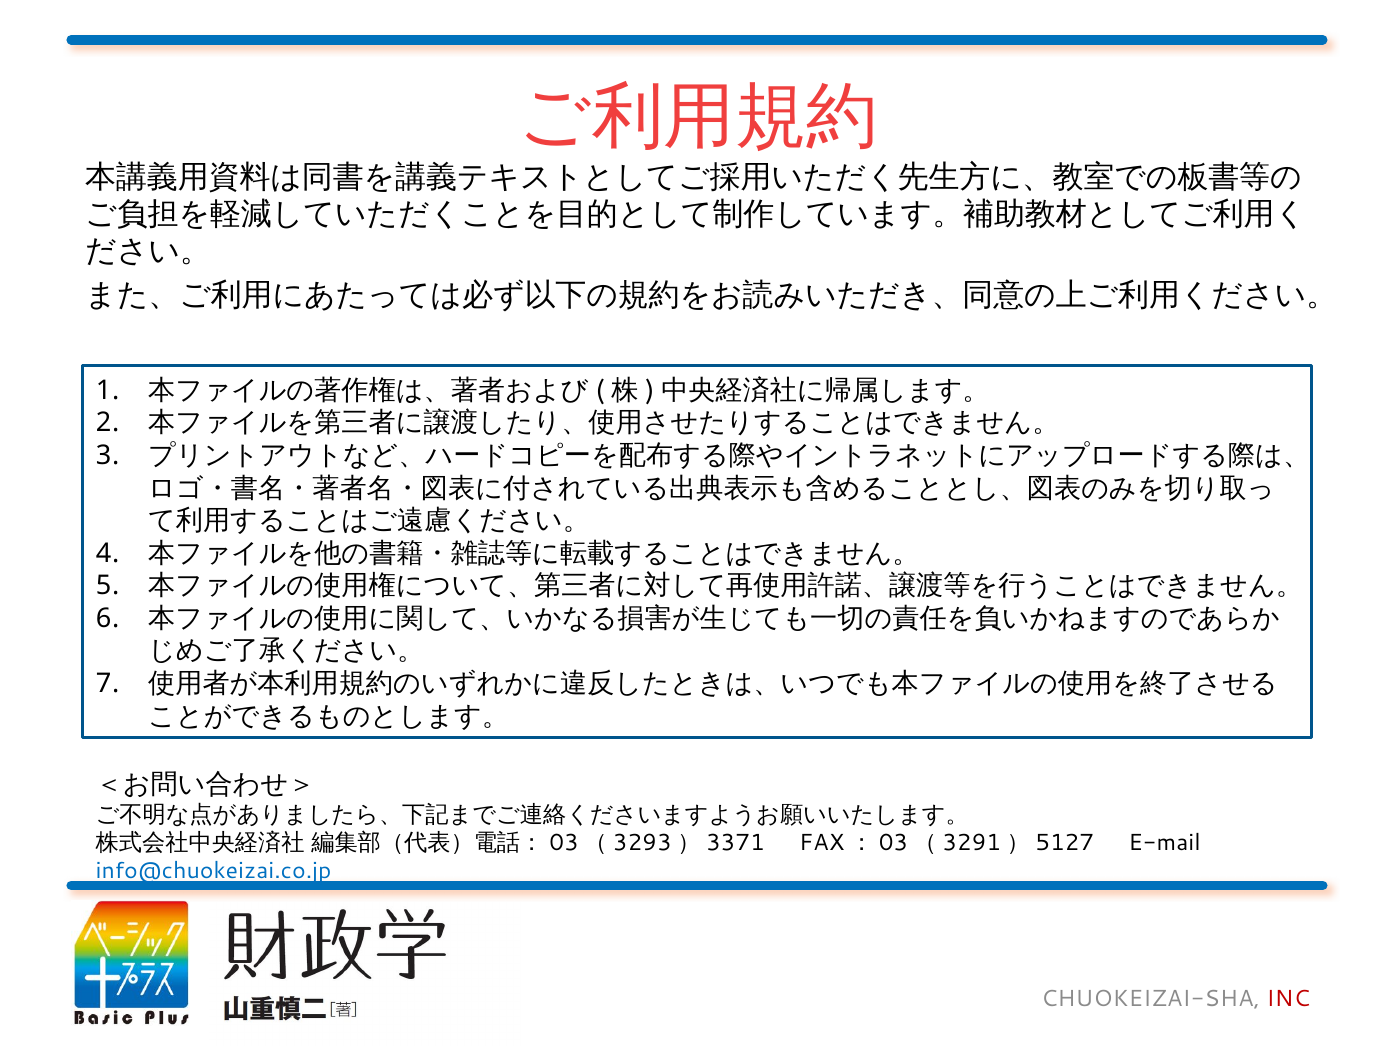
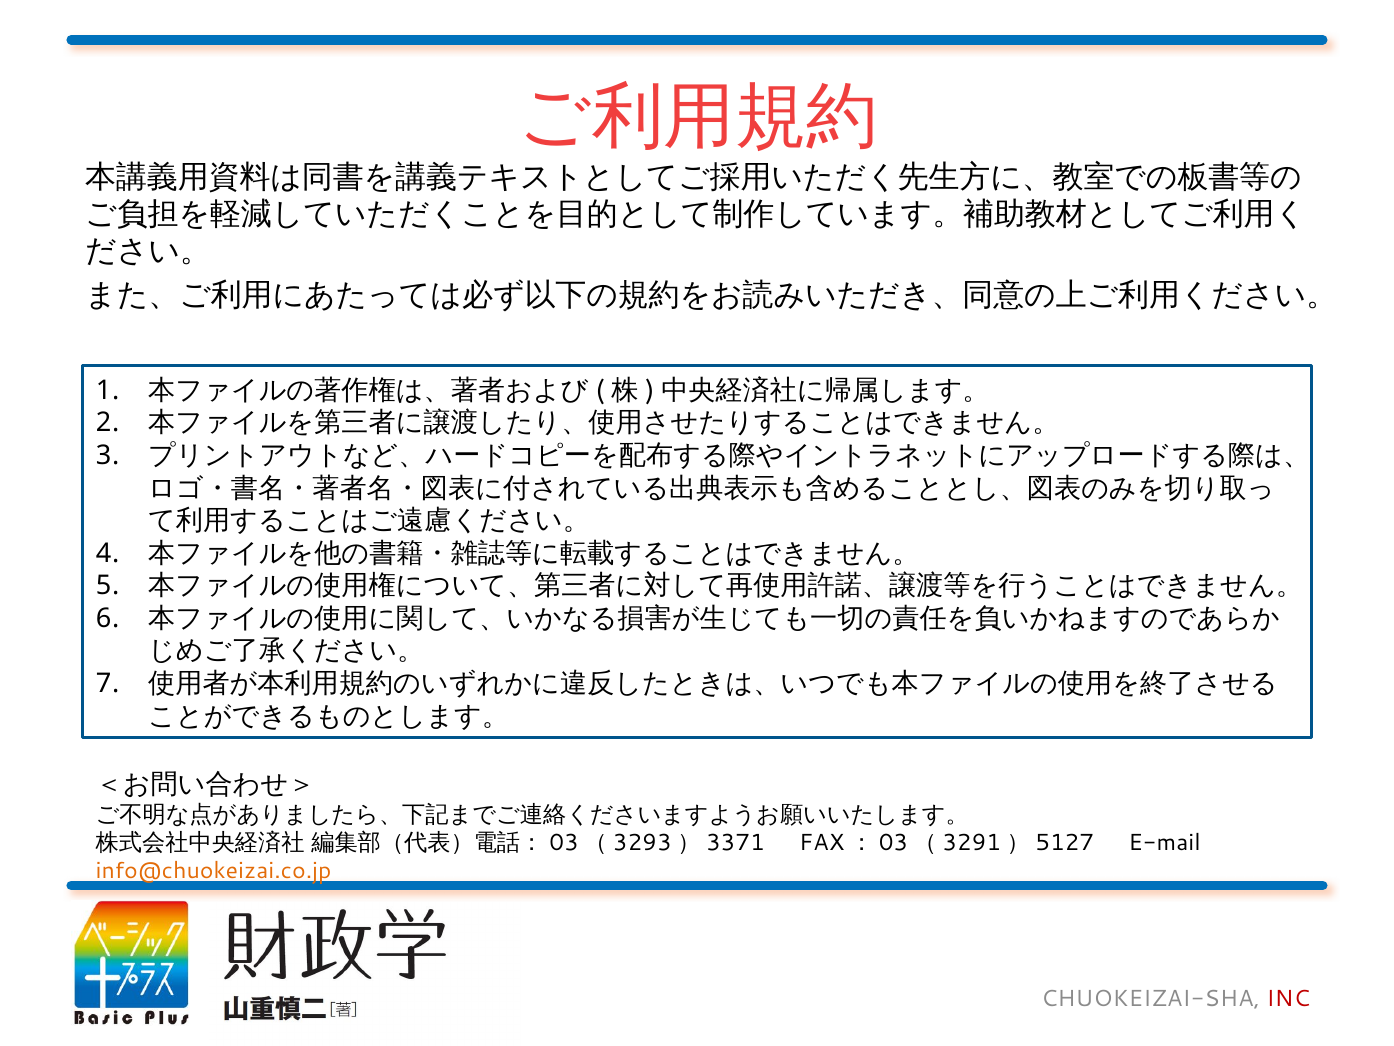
info@chuokeizai.co.jp colour: blue -> orange
